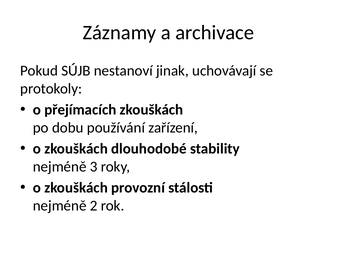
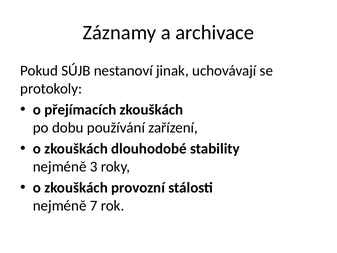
2: 2 -> 7
